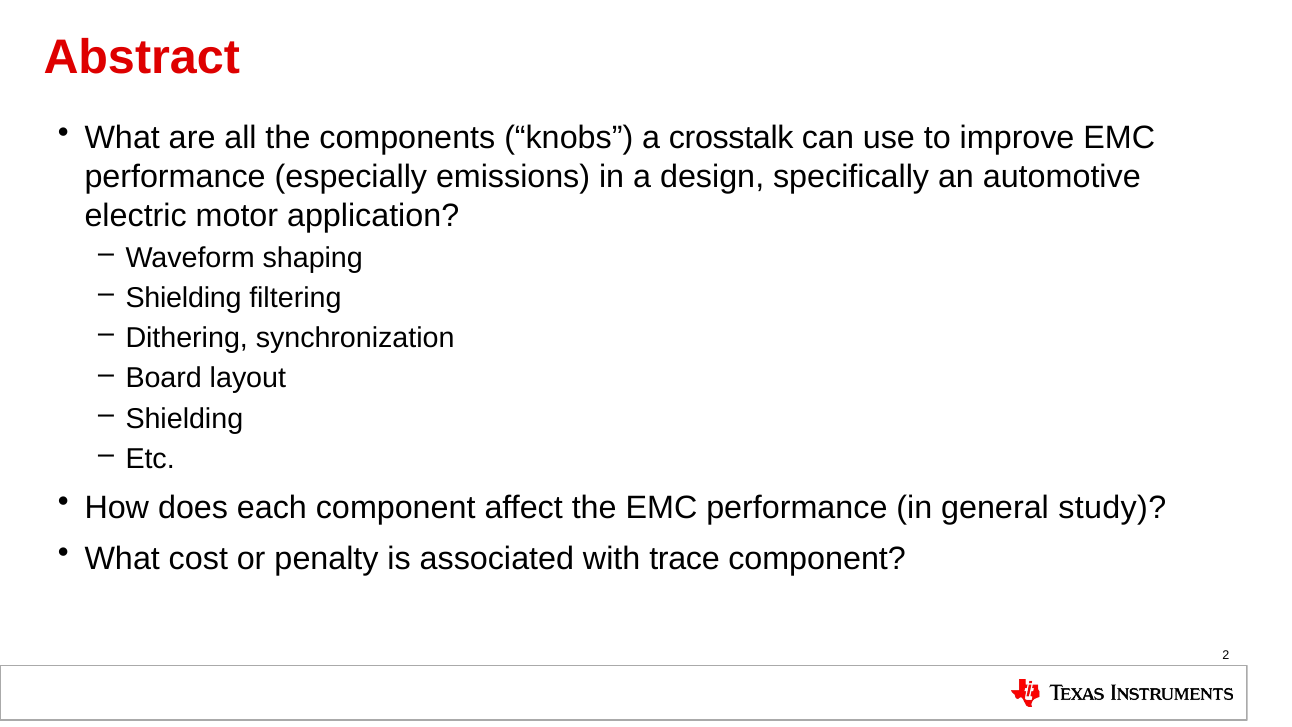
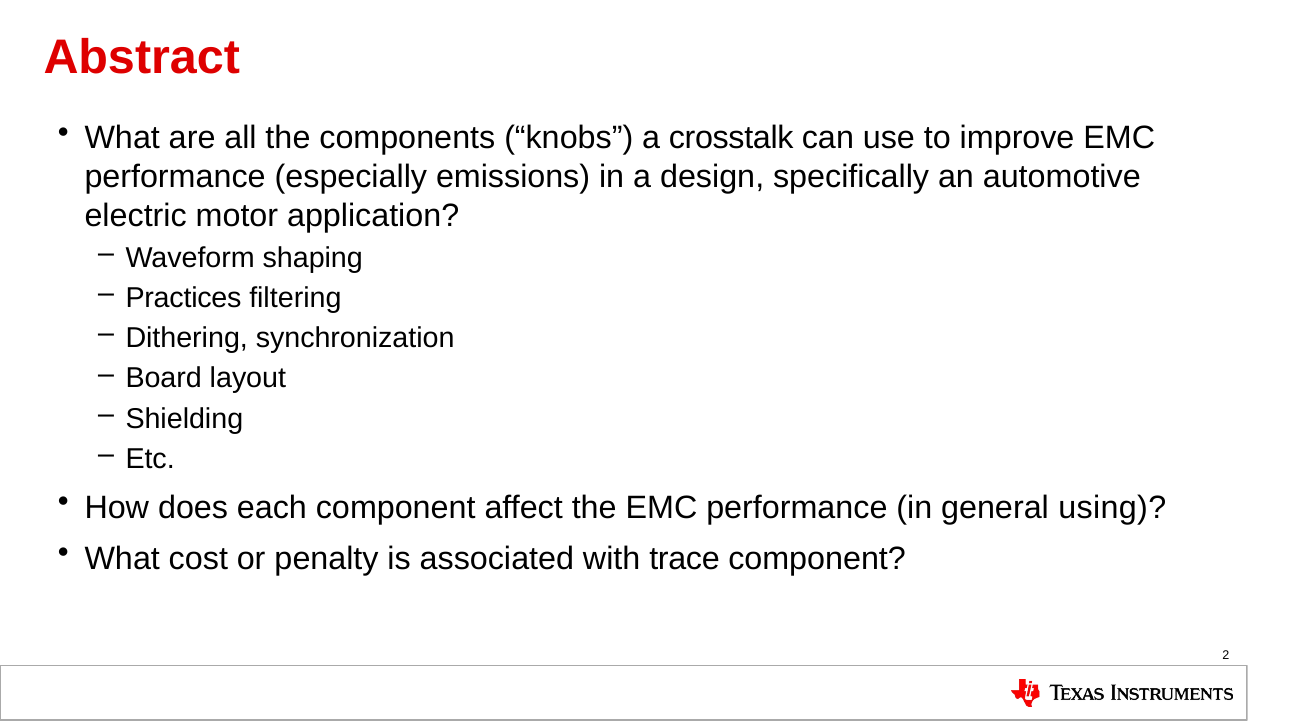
Shielding at (184, 298): Shielding -> Practices
study: study -> using
